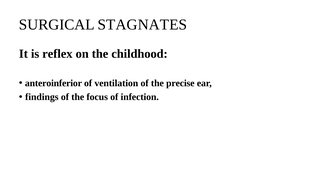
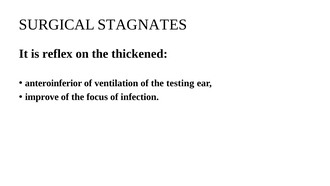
childhood: childhood -> thickened
precise: precise -> testing
findings: findings -> improve
